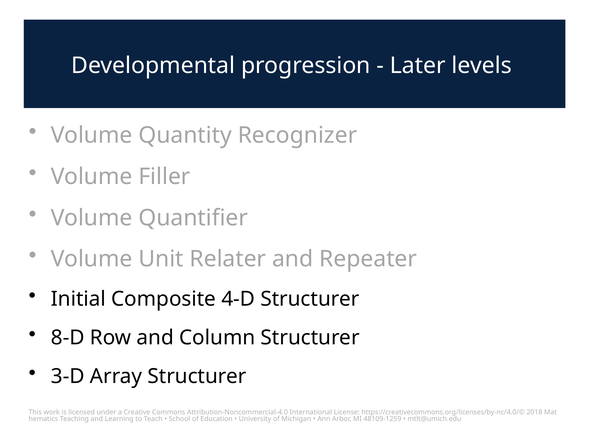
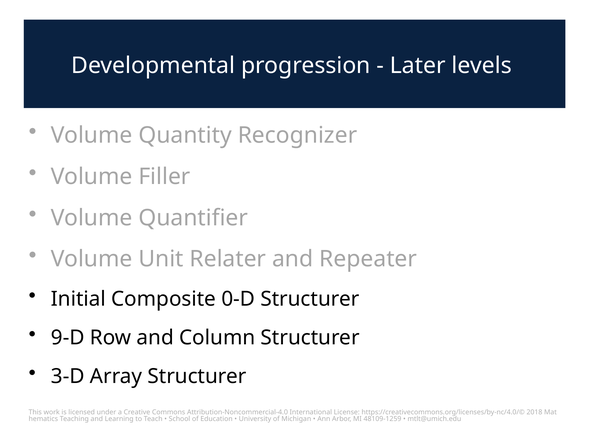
4-D: 4-D -> 0-D
8-D: 8-D -> 9-D
